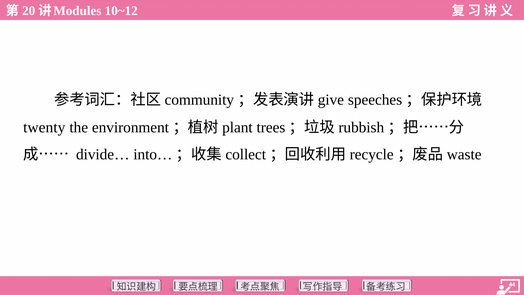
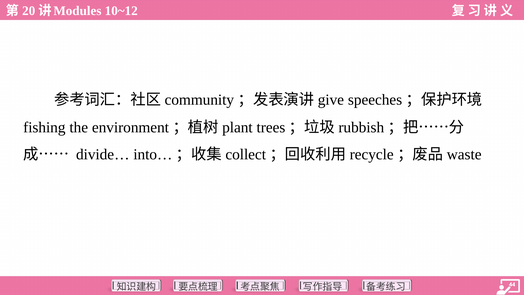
twenty: twenty -> fishing
